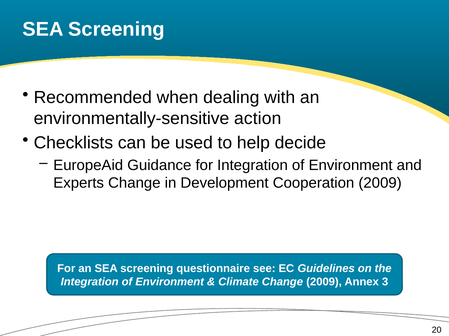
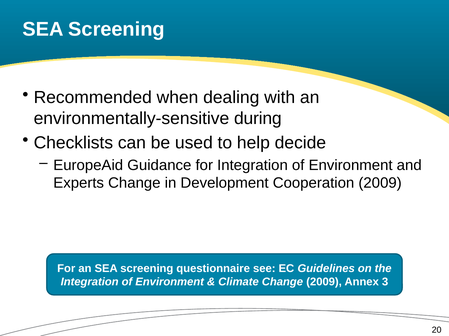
action: action -> during
